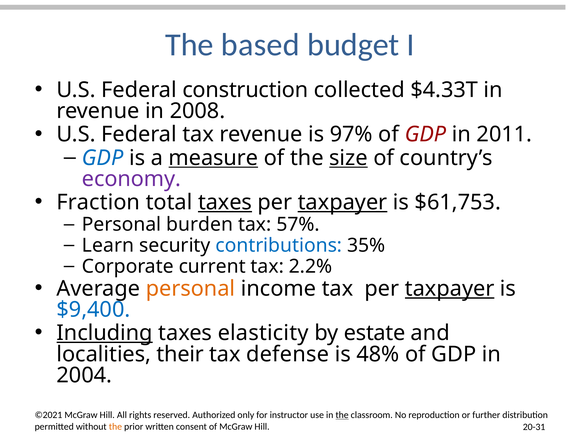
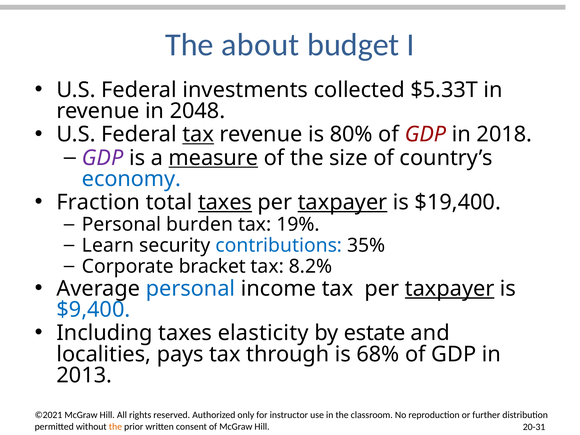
based: based -> about
construction: construction -> investments
$4.33T: $4.33T -> $5.33T
2008: 2008 -> 2048
tax at (198, 134) underline: none -> present
97%: 97% -> 80%
2011: 2011 -> 2018
GDP at (103, 158) colour: blue -> purple
size underline: present -> none
economy colour: purple -> blue
$61,753: $61,753 -> $19,400
57%: 57% -> 19%
current: current -> bracket
2.2%: 2.2% -> 8.2%
personal at (190, 289) colour: orange -> blue
Including underline: present -> none
their: their -> pays
defense: defense -> through
48%: 48% -> 68%
2004: 2004 -> 2013
the at (342, 415) underline: present -> none
